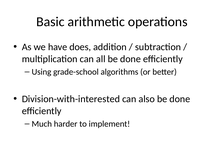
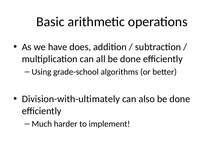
Division-with-interested: Division-with-interested -> Division-with-ultimately
